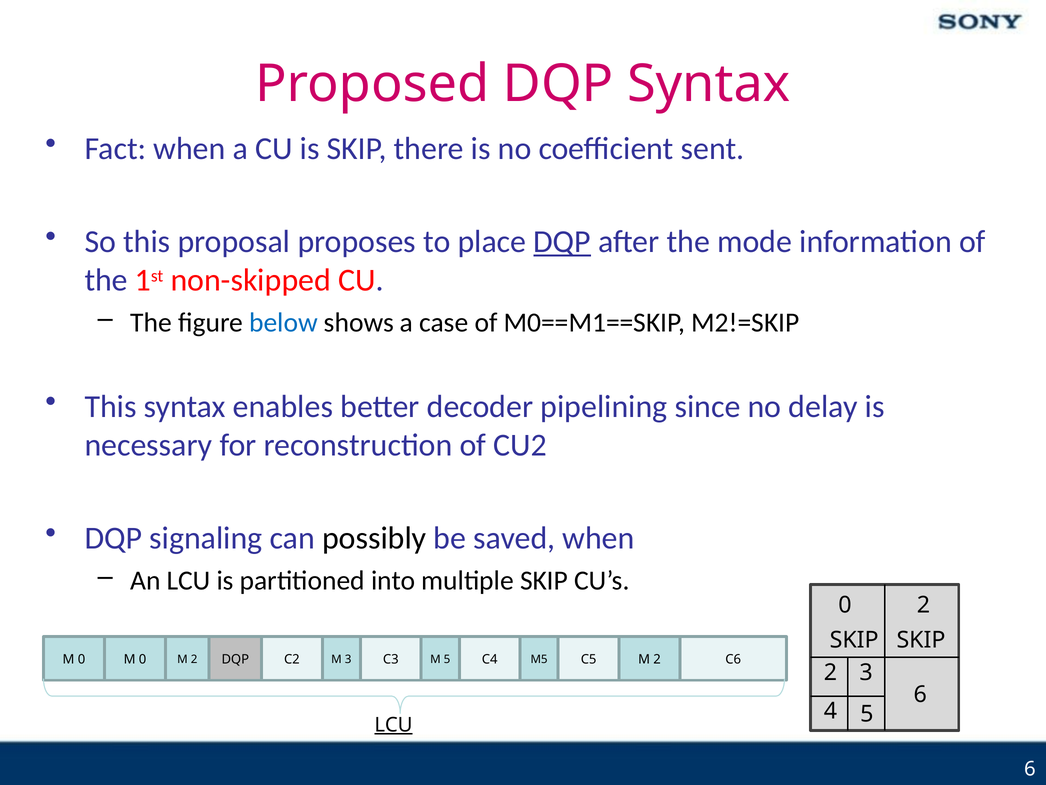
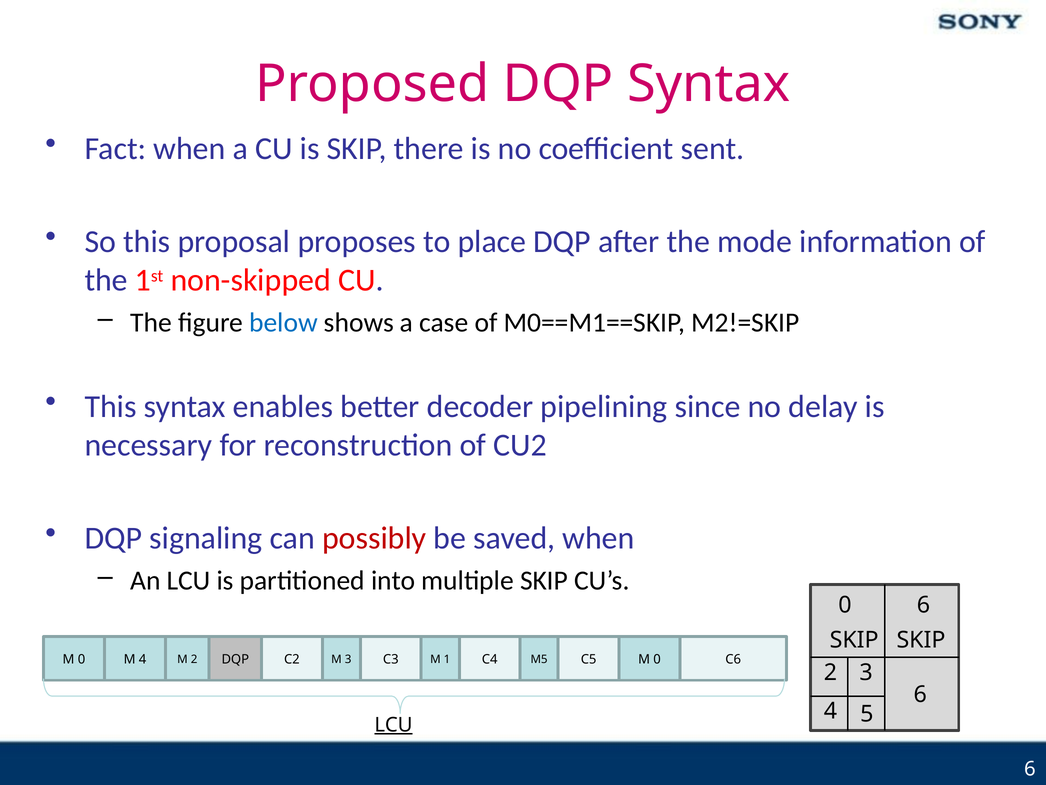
DQP at (562, 242) underline: present -> none
possibly colour: black -> red
0 2: 2 -> 6
0 at (143, 659): 0 -> 4
2 at (657, 659): 2 -> 0
M 5: 5 -> 1
